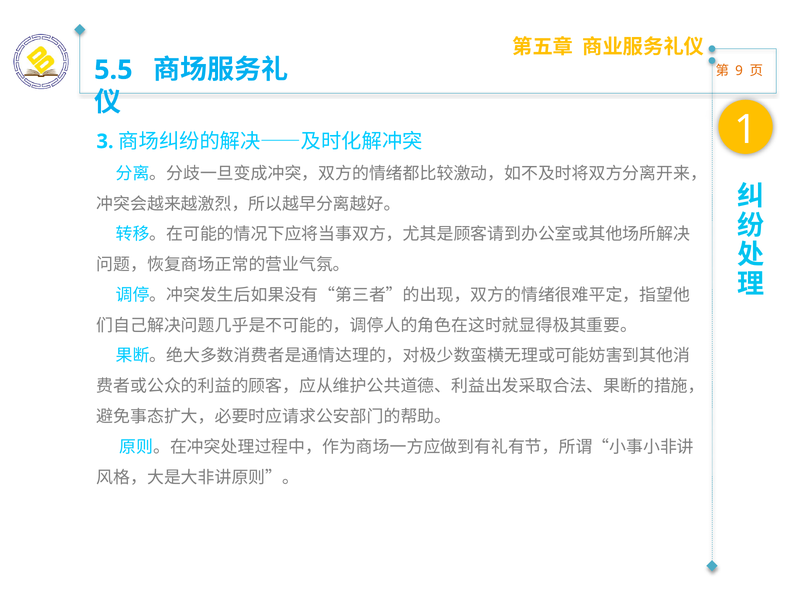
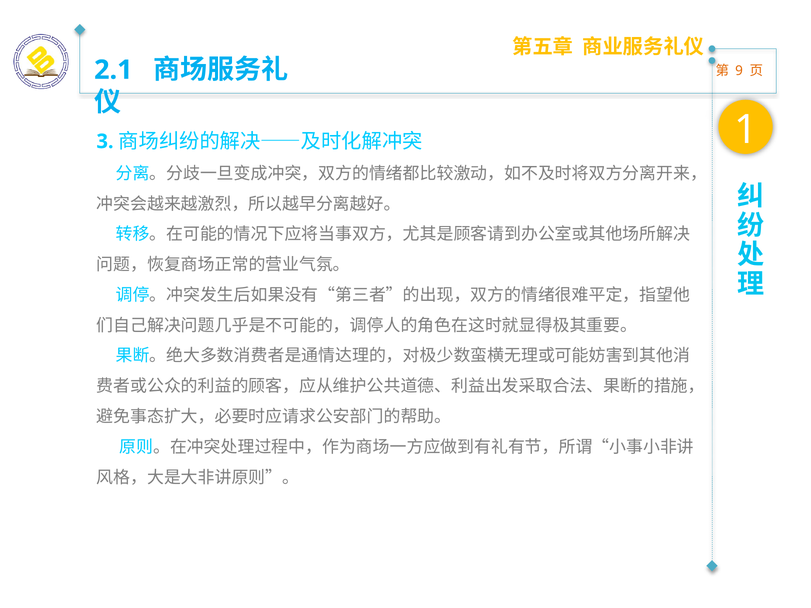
5.5: 5.5 -> 2.1
